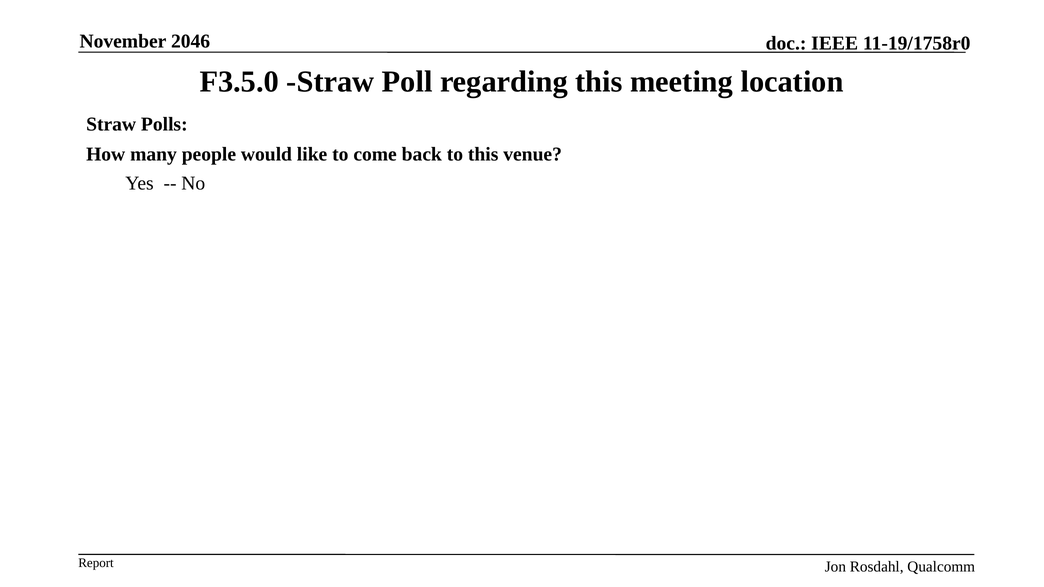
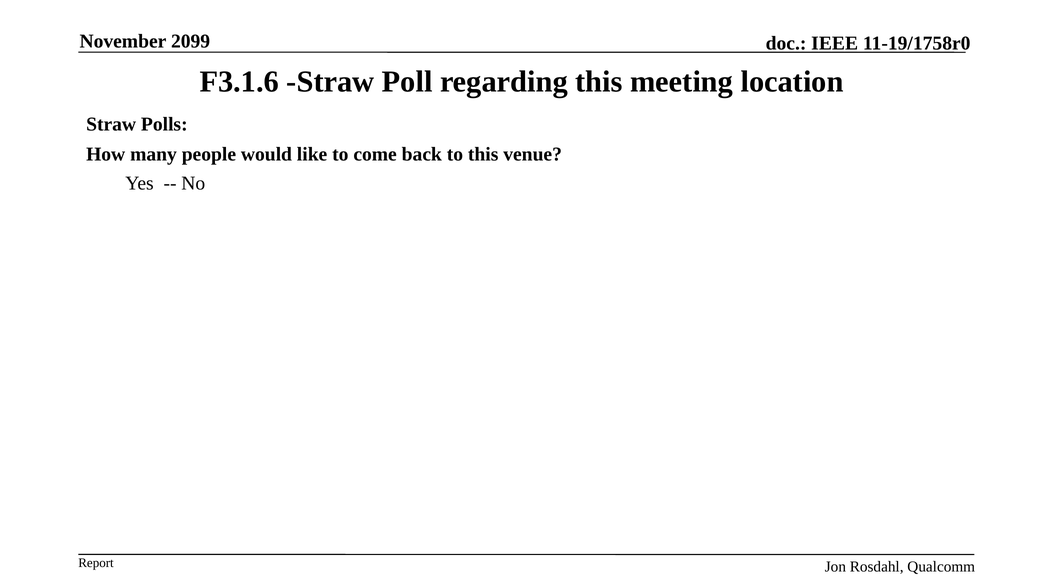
2046: 2046 -> 2099
F3.5.0: F3.5.0 -> F3.1.6
